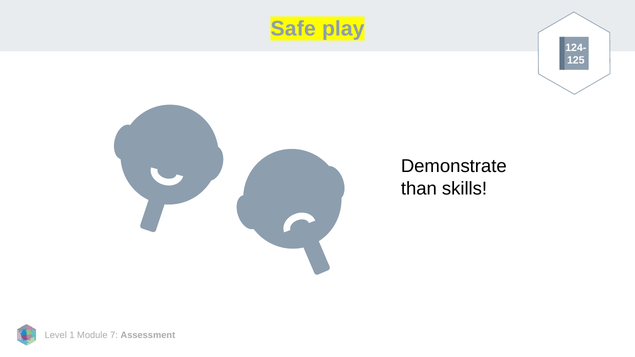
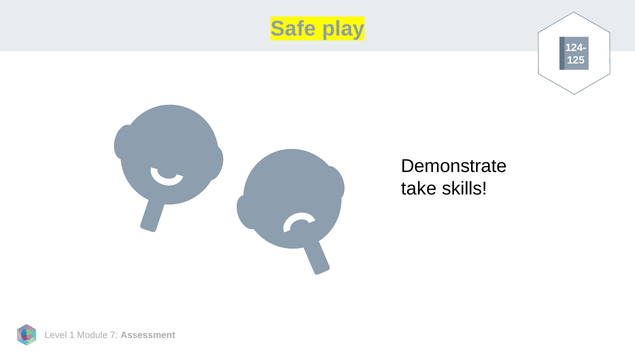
than: than -> take
